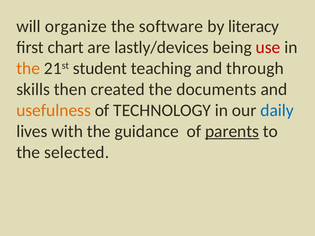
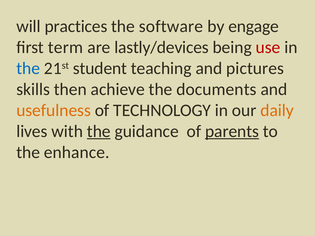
organize: organize -> practices
literacy: literacy -> engage
chart: chart -> term
the at (28, 68) colour: orange -> blue
through: through -> pictures
created: created -> achieve
daily colour: blue -> orange
the at (99, 131) underline: none -> present
selected: selected -> enhance
